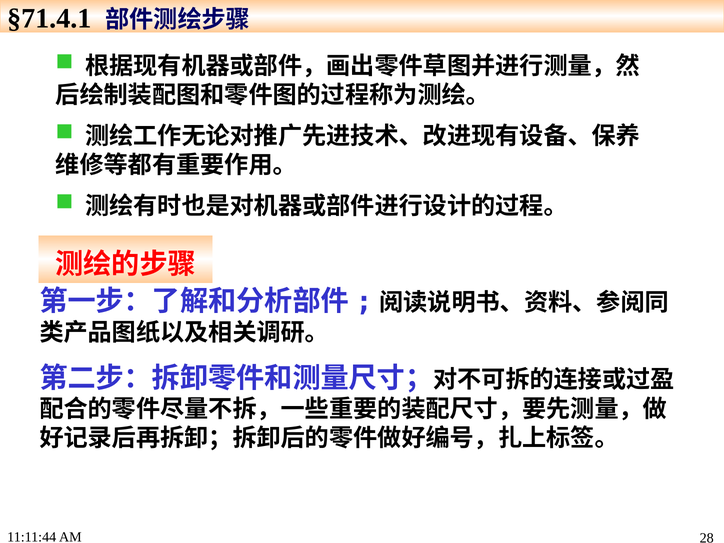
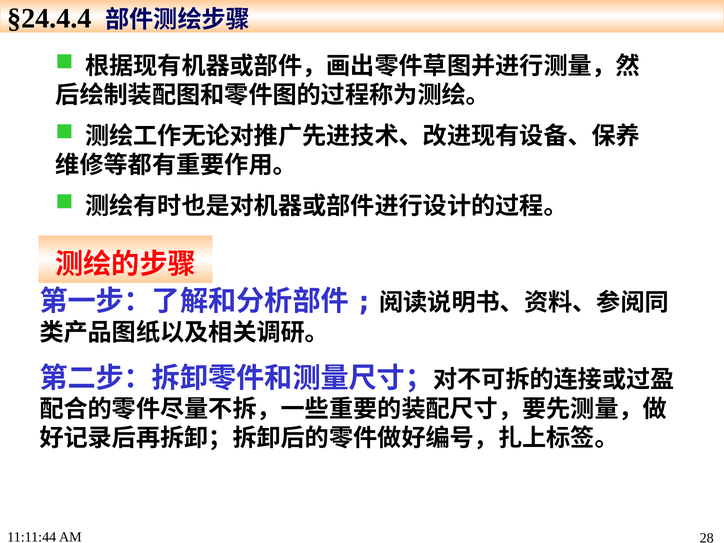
§71.4.1: §71.4.1 -> §24.4.4
